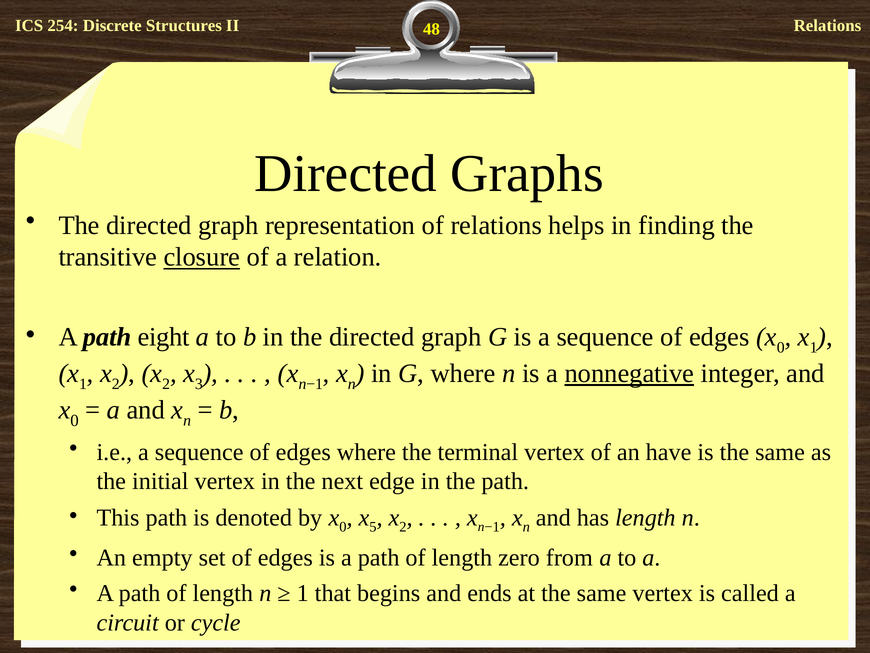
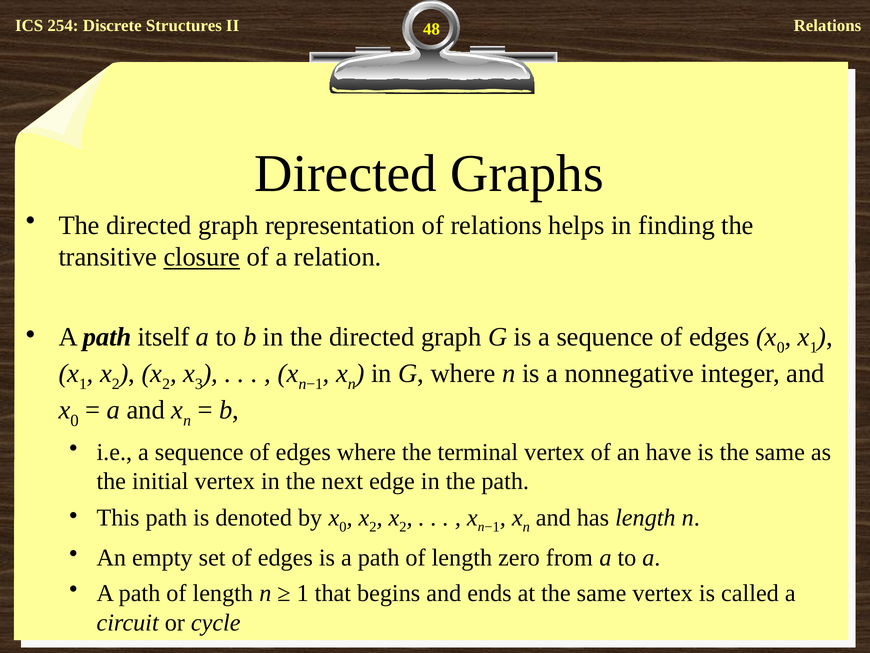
eight: eight -> itself
nonnegative underline: present -> none
5 at (373, 527): 5 -> 2
